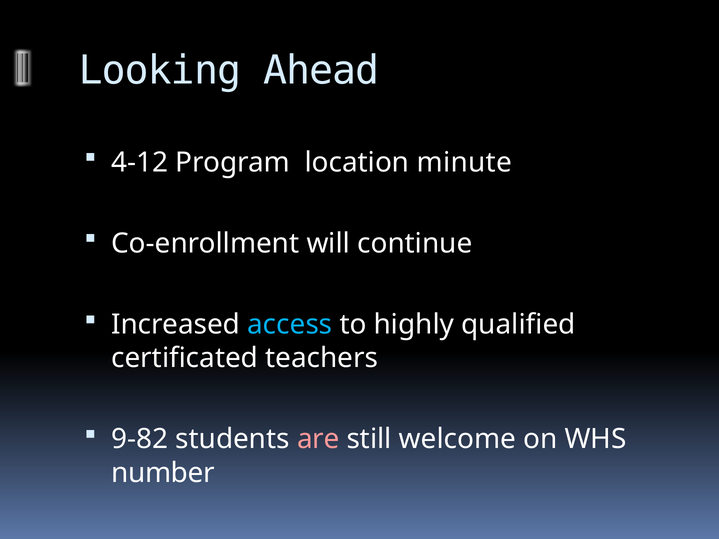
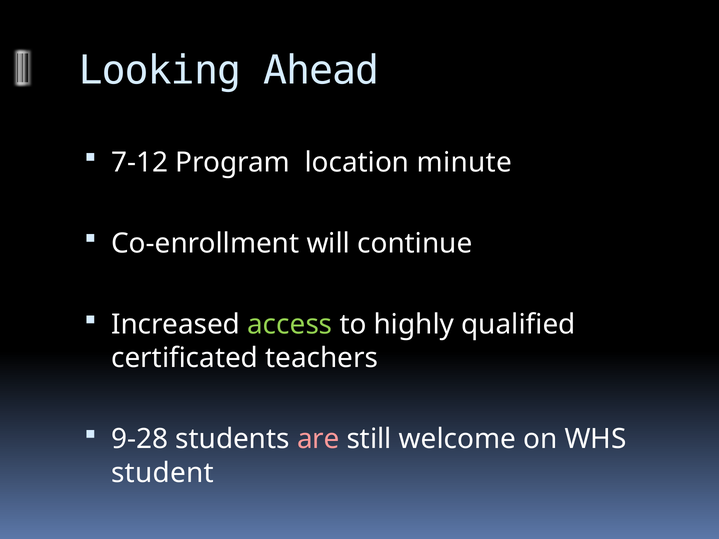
4-12: 4-12 -> 7-12
access colour: light blue -> light green
9-82: 9-82 -> 9-28
number: number -> student
